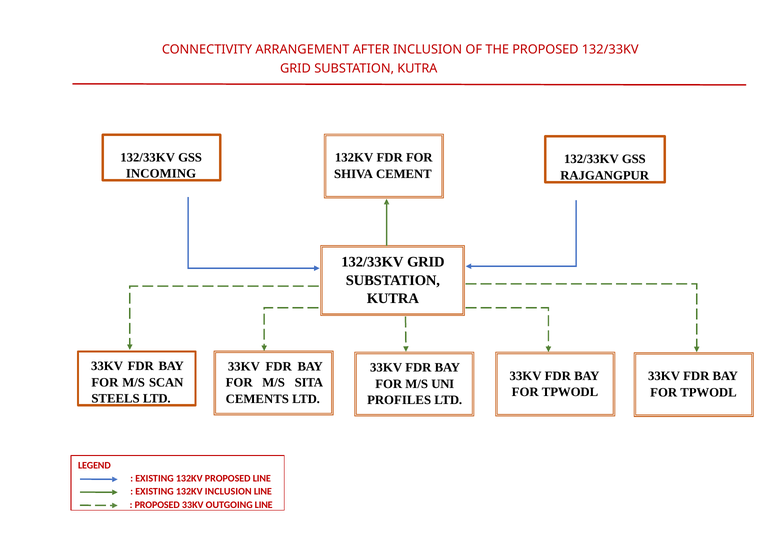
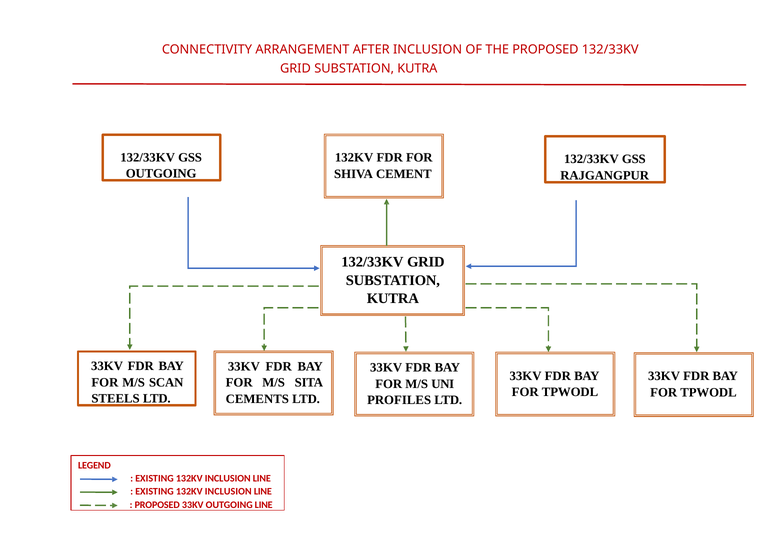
INCOMING at (161, 174): INCOMING -> OUTGOING
PROPOSED at (228, 479): PROPOSED -> INCLUSION
